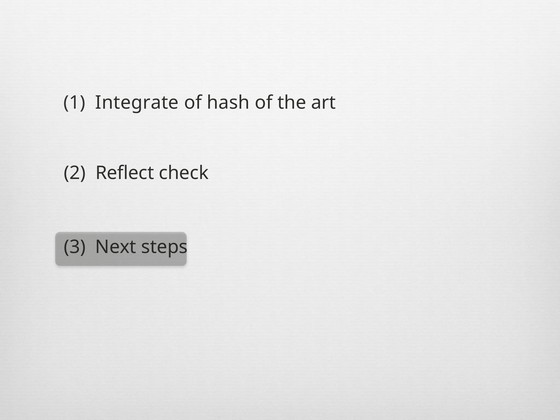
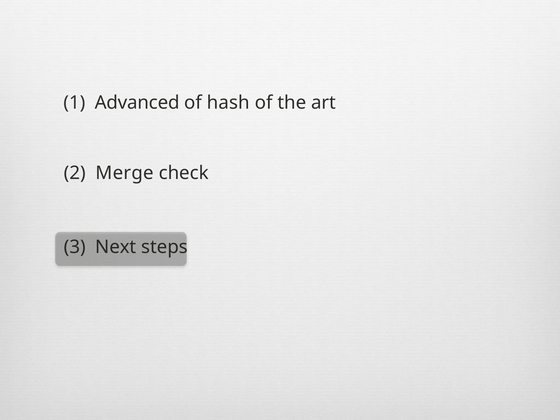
Integrate: Integrate -> Advanced
Reflect: Reflect -> Merge
